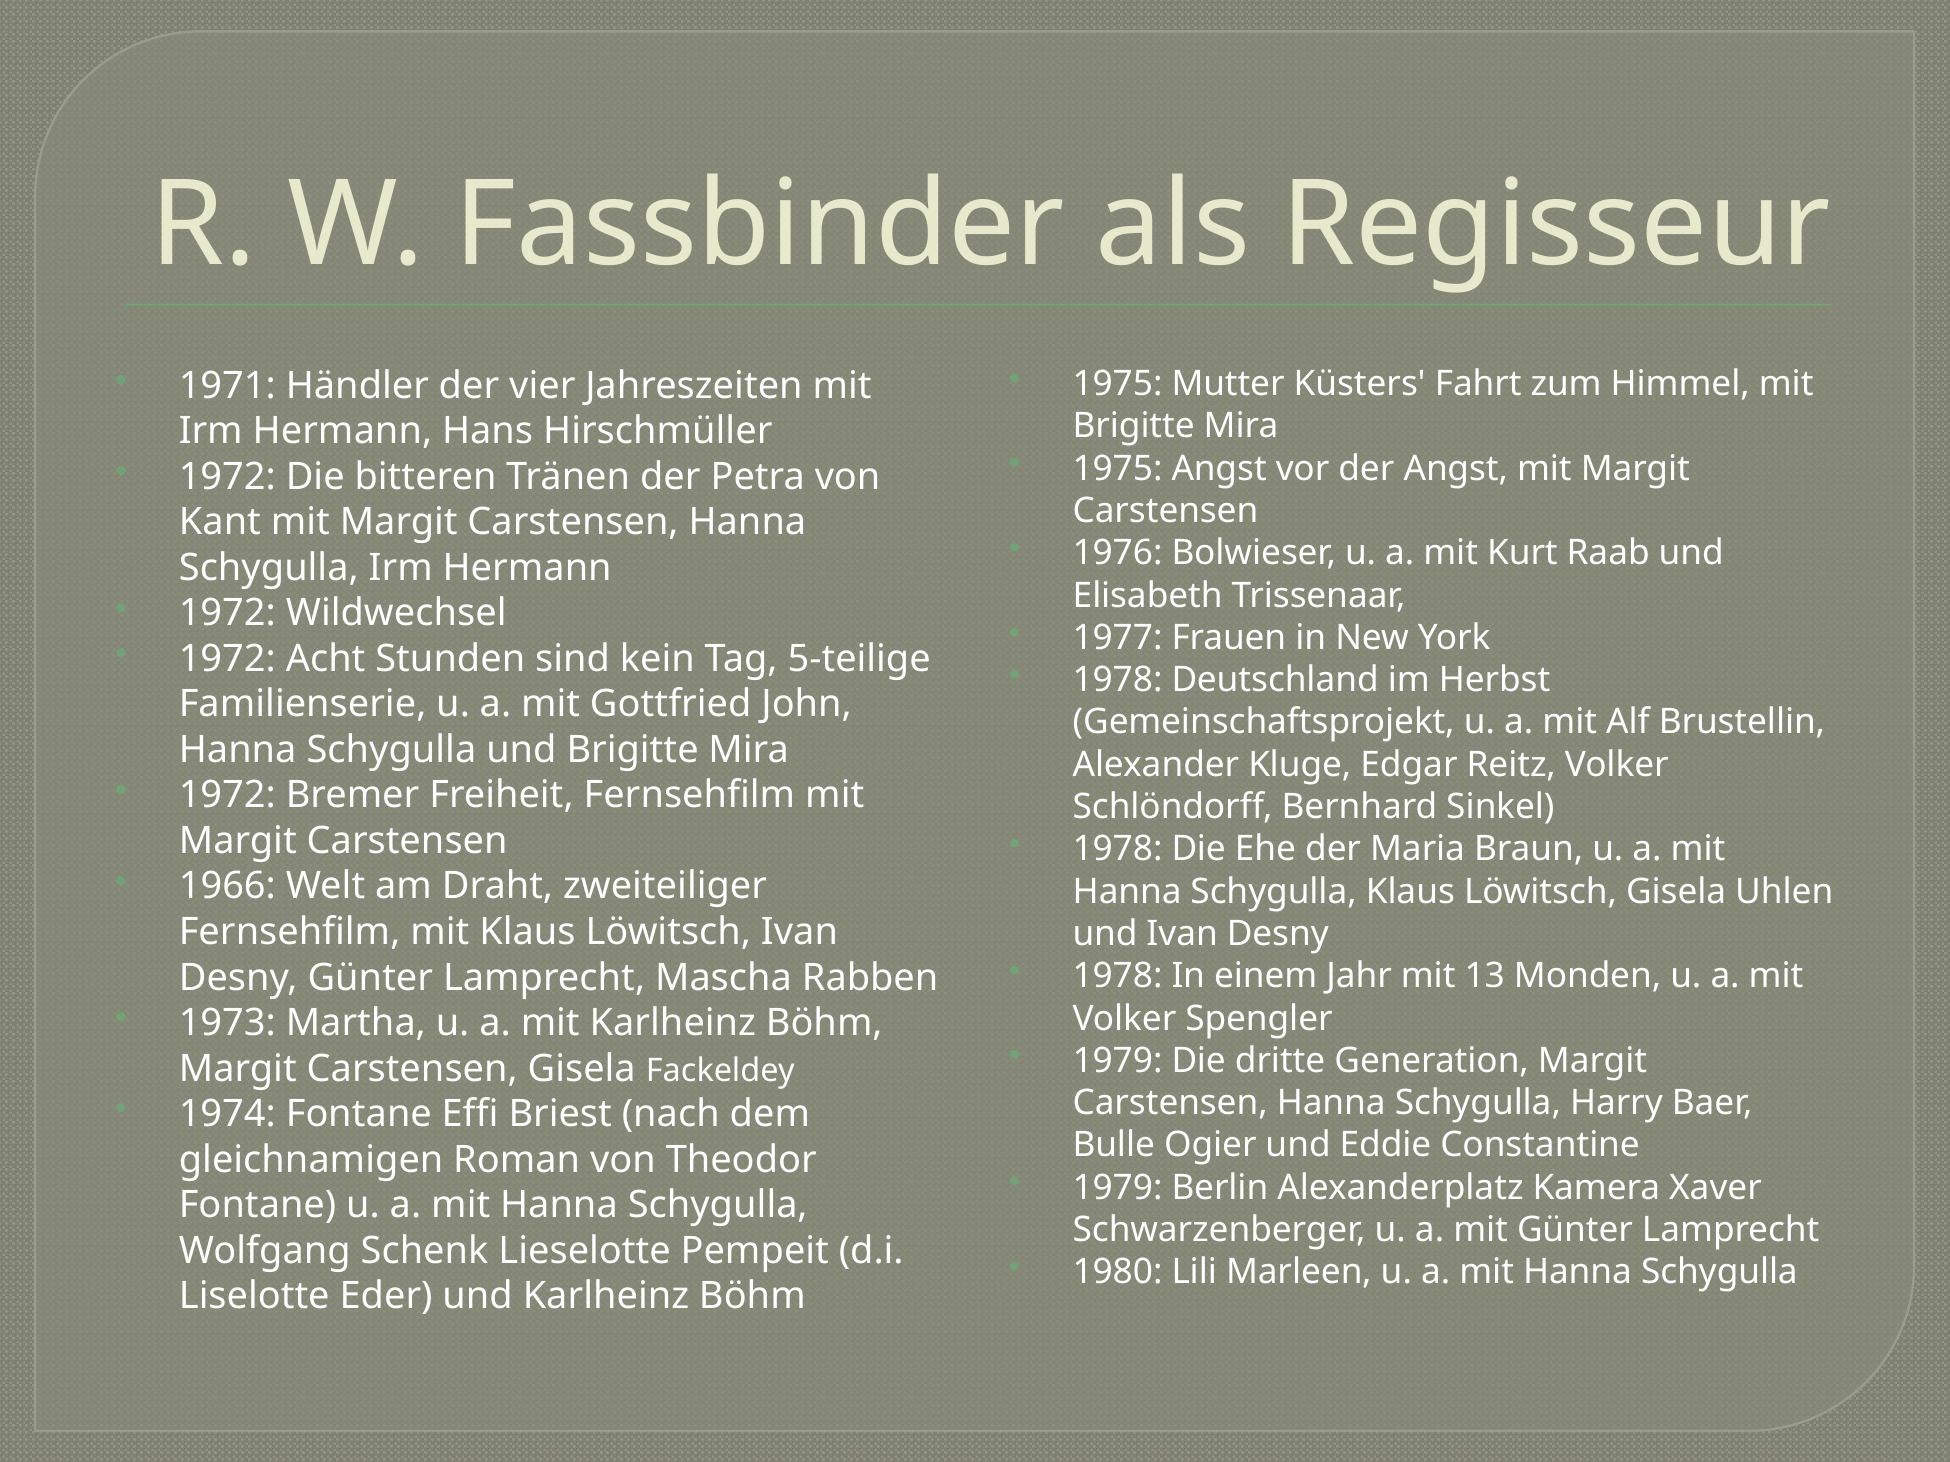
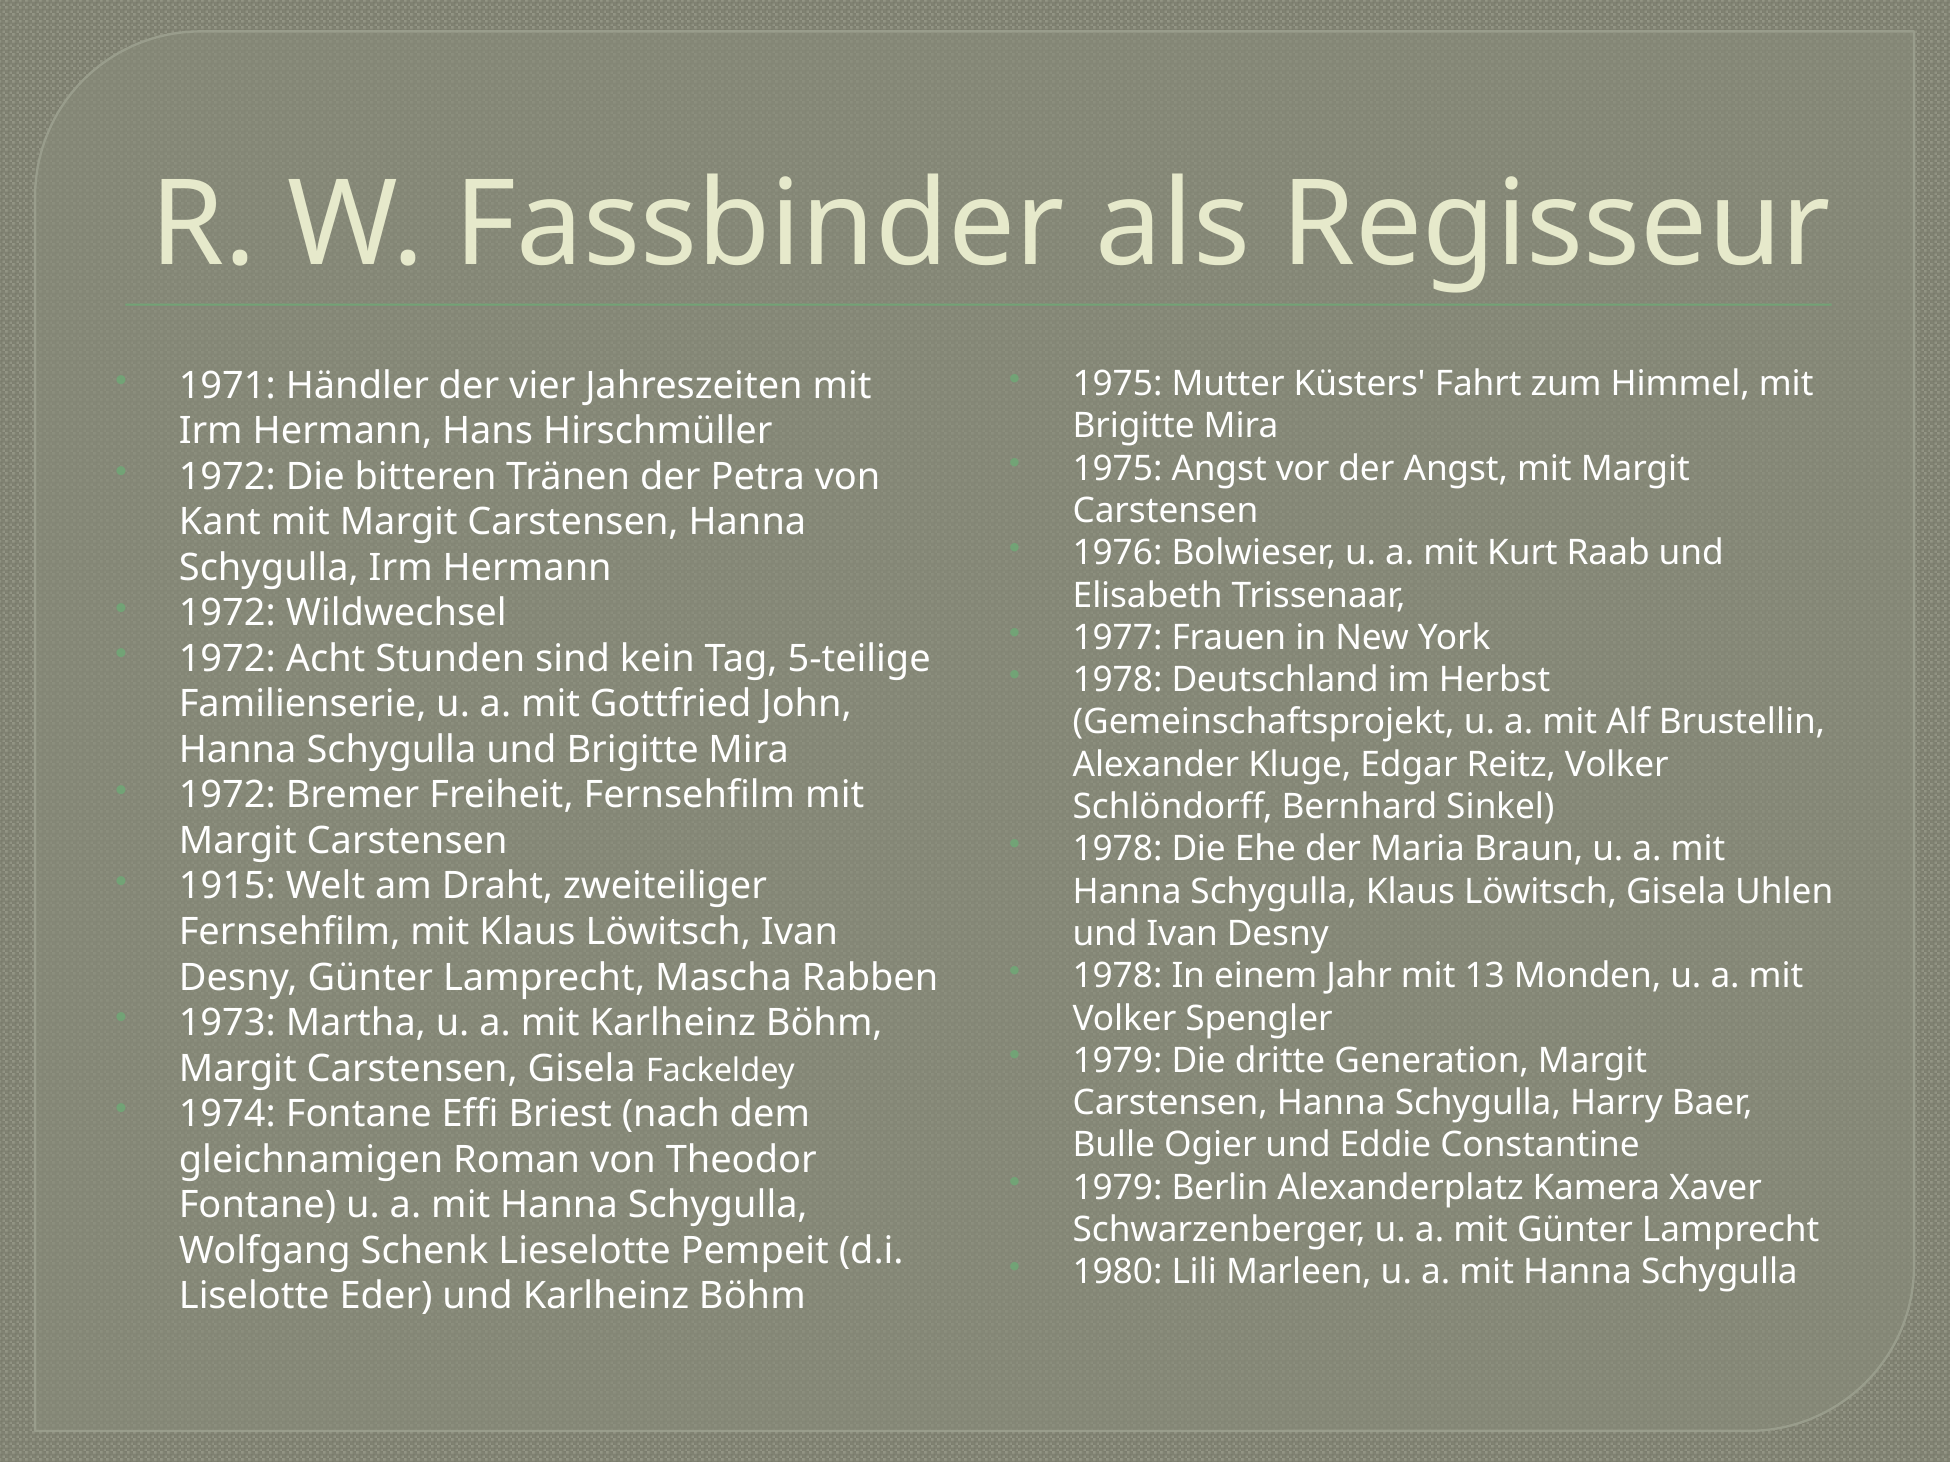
1966: 1966 -> 1915
